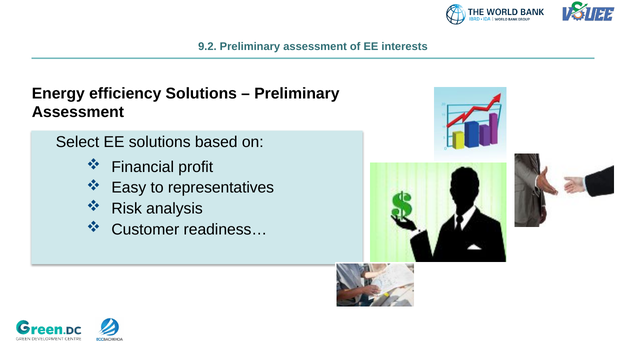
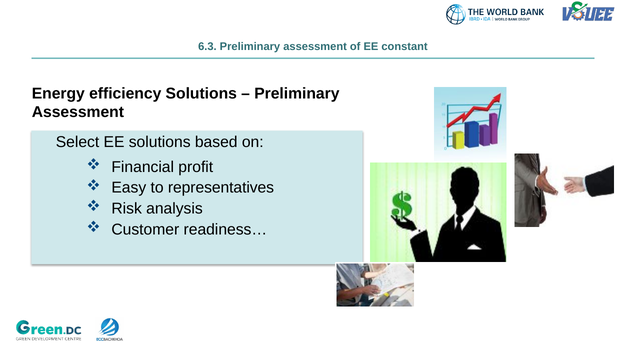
9.2: 9.2 -> 6.3
interests: interests -> constant
